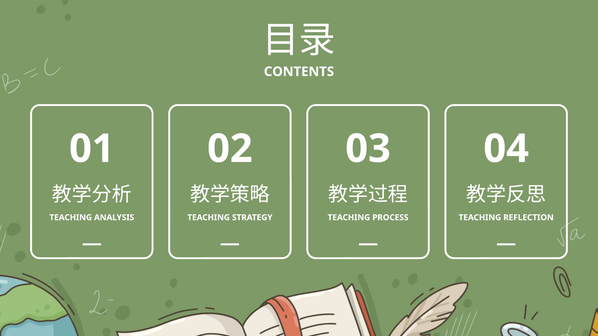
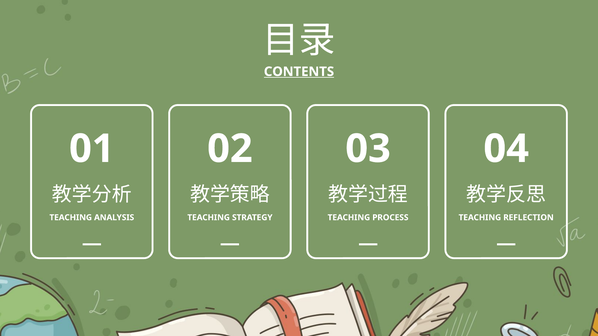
CONTENTS underline: none -> present
